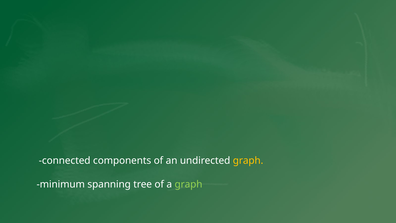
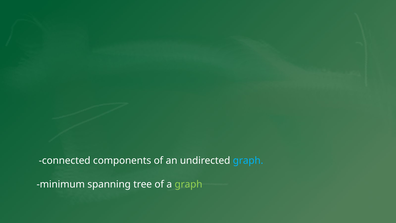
graph at (248, 160) colour: yellow -> light blue
